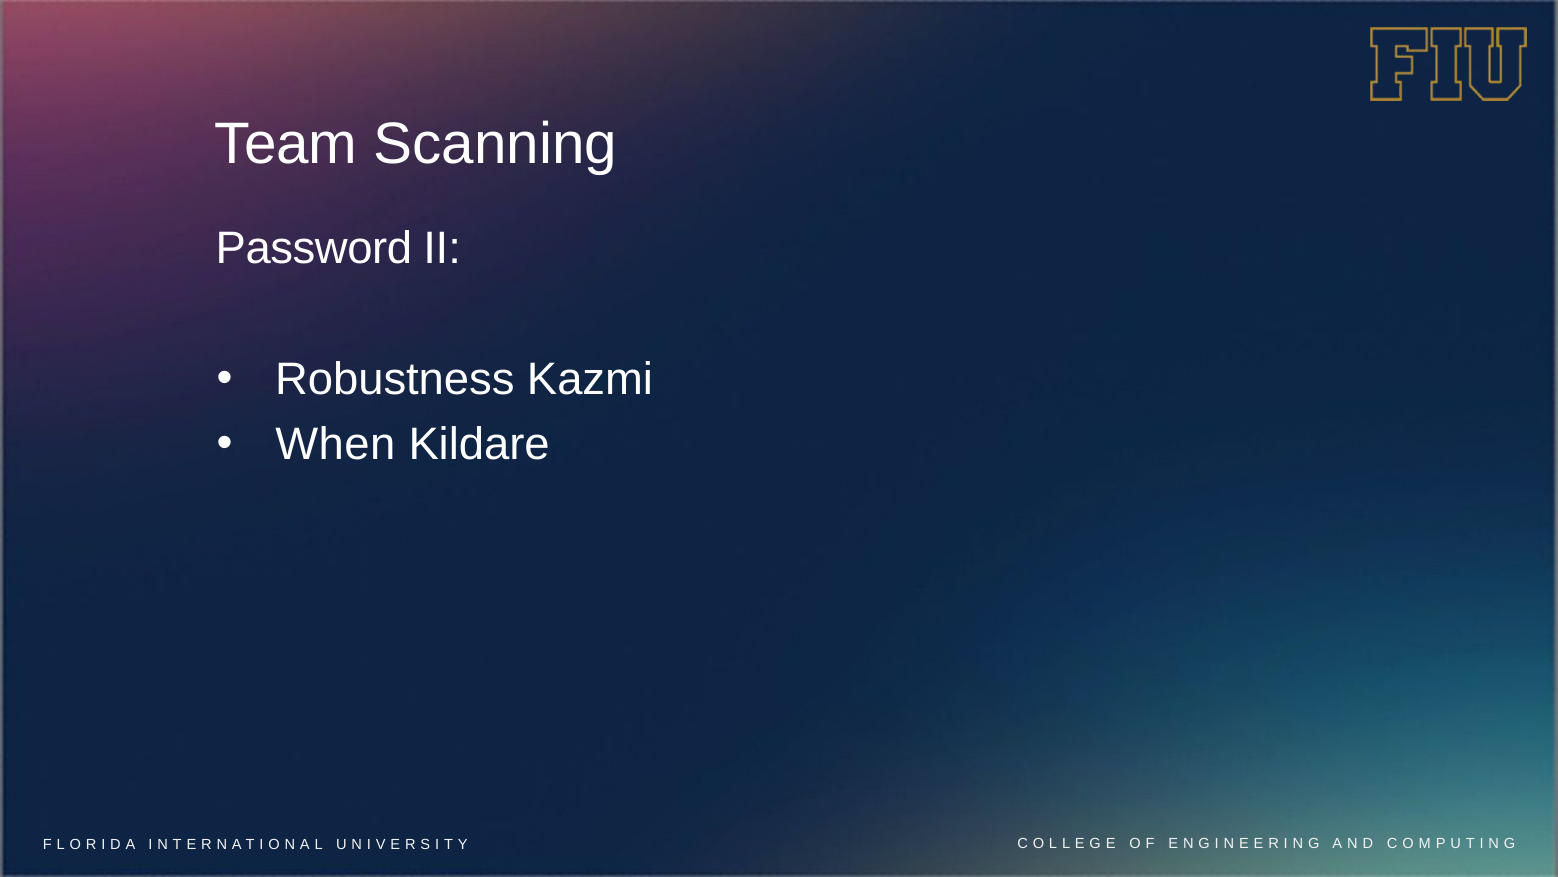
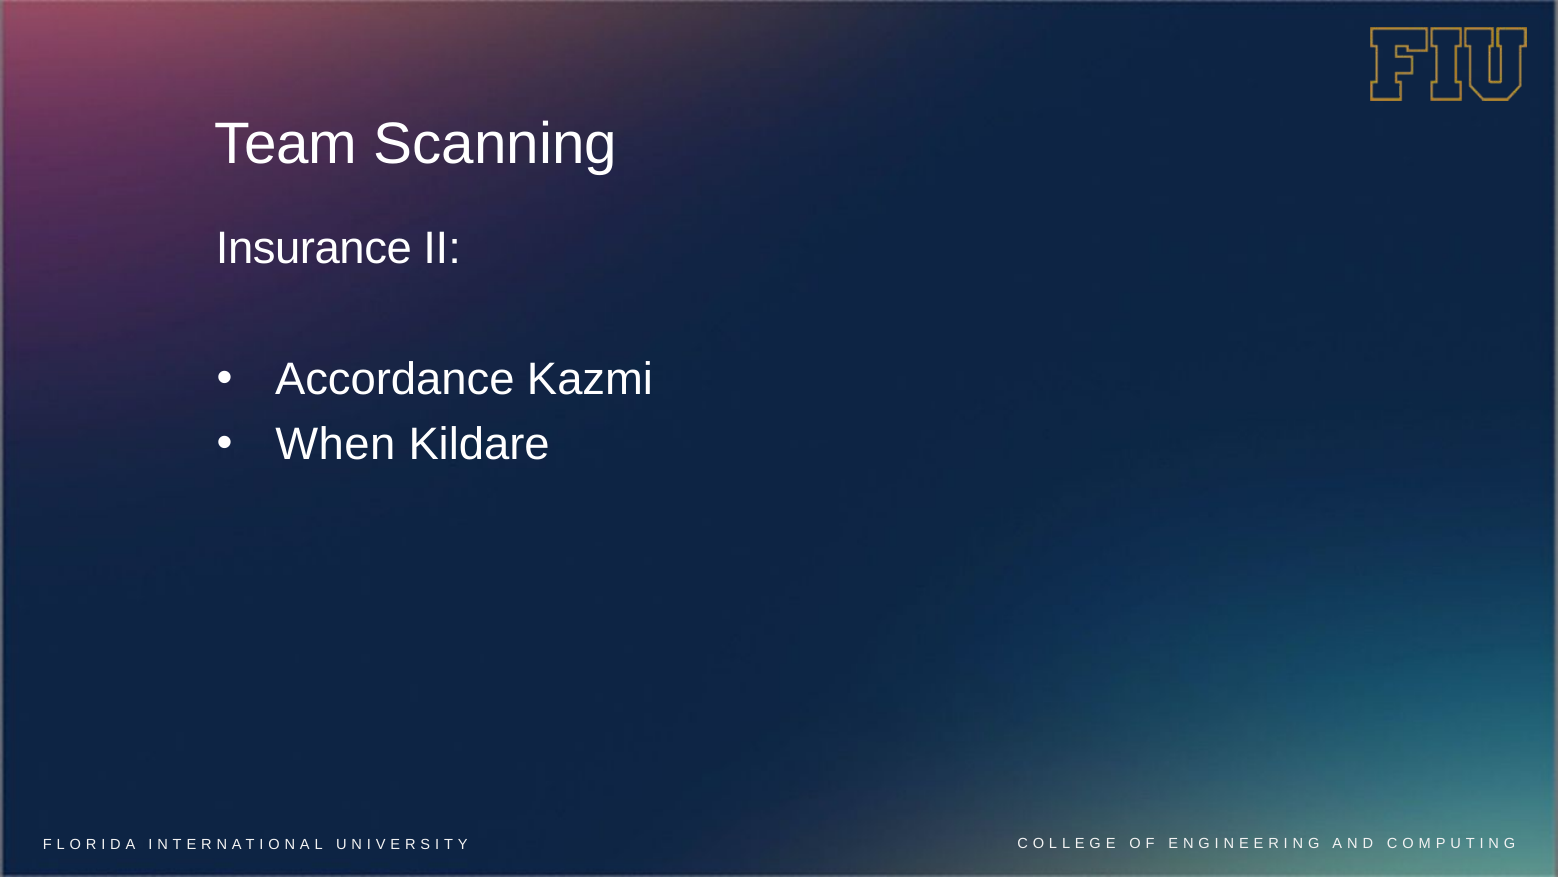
Password: Password -> Insurance
Robustness: Robustness -> Accordance
